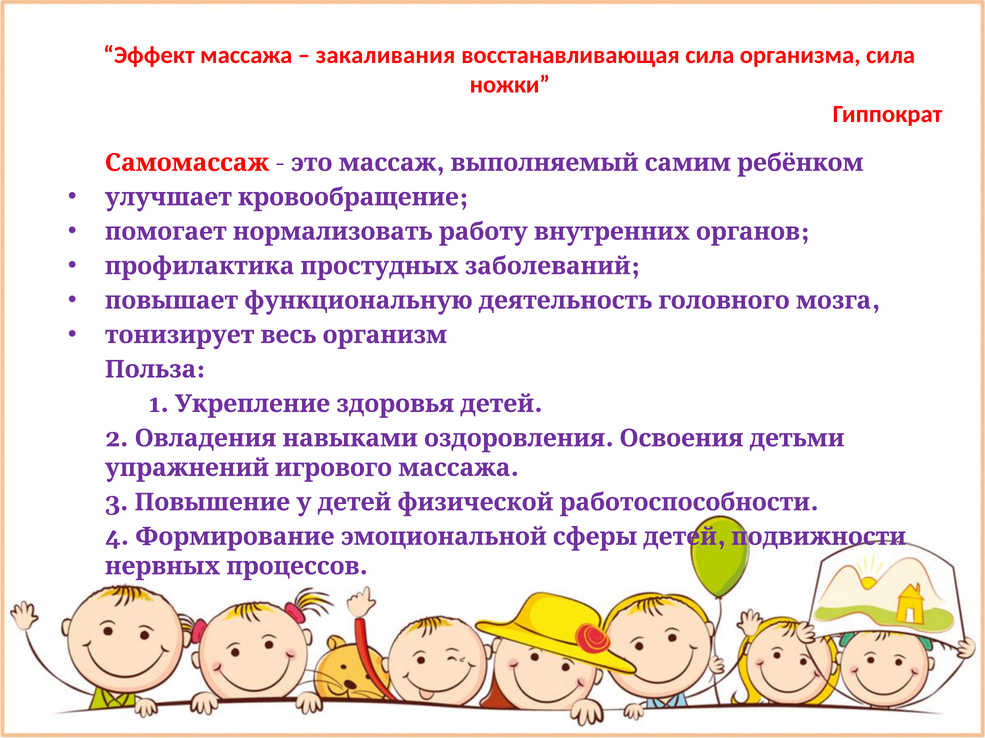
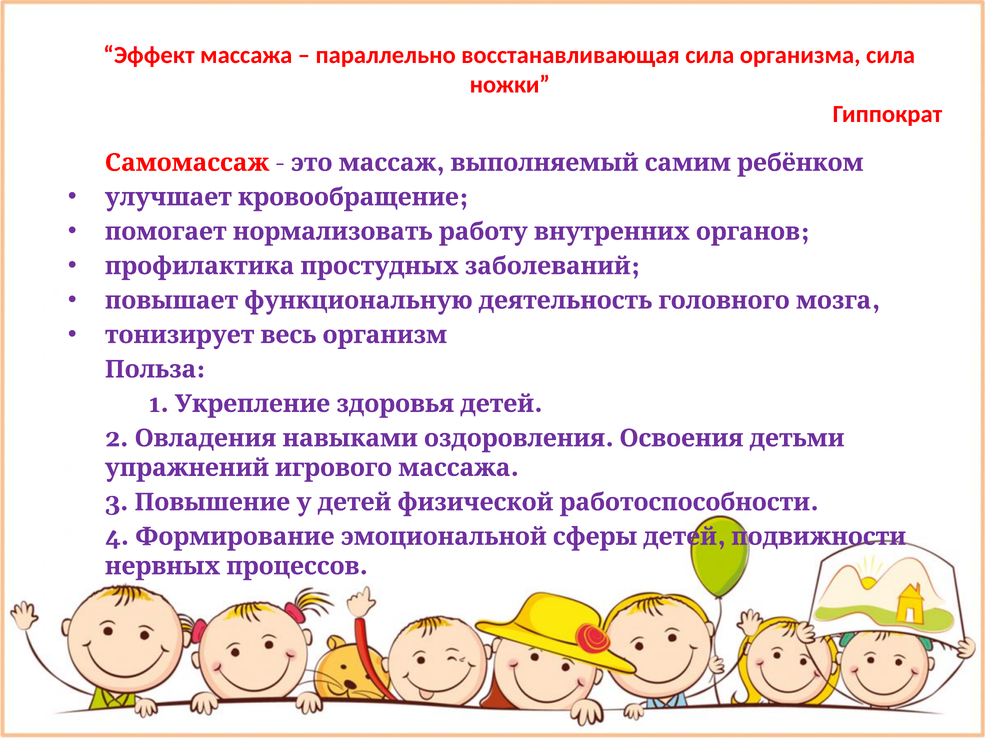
закаливания: закаливания -> параллельно
